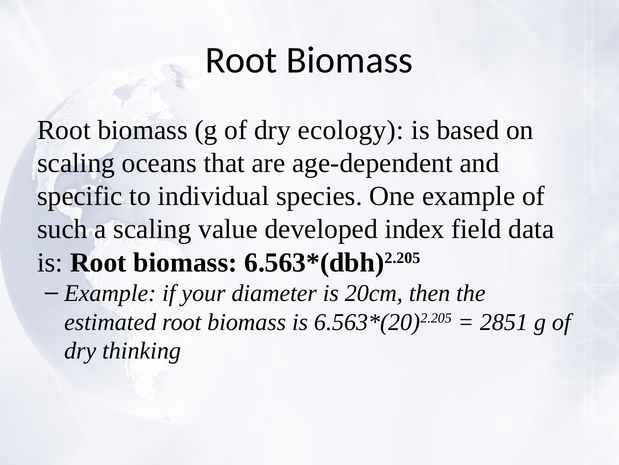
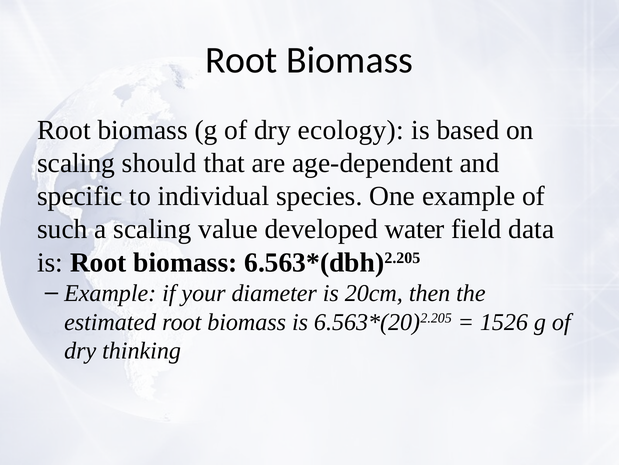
oceans: oceans -> should
index: index -> water
2851: 2851 -> 1526
